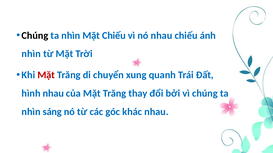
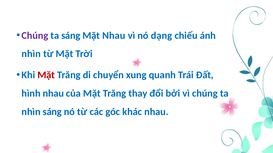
Chúng at (35, 36) colour: black -> purple
nhìn at (71, 36): nhìn -> sáng
Mặt Chiếu: Chiếu -> Nhau
nó nhau: nhau -> dạng
